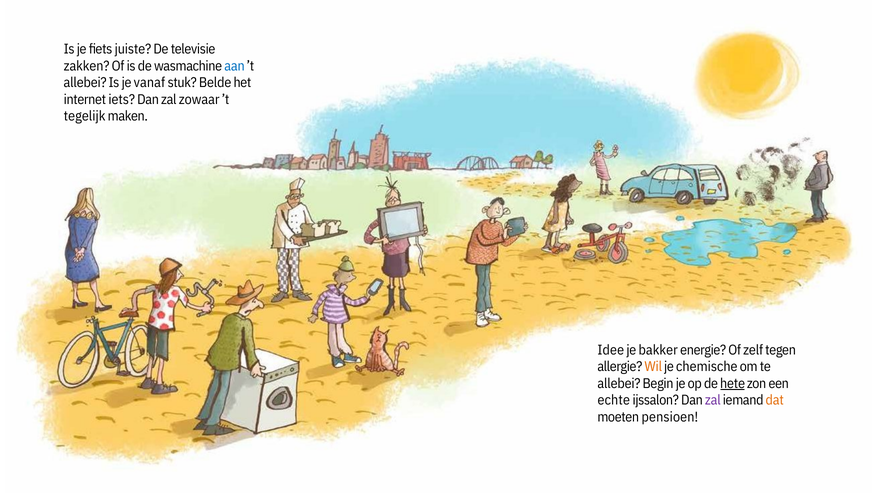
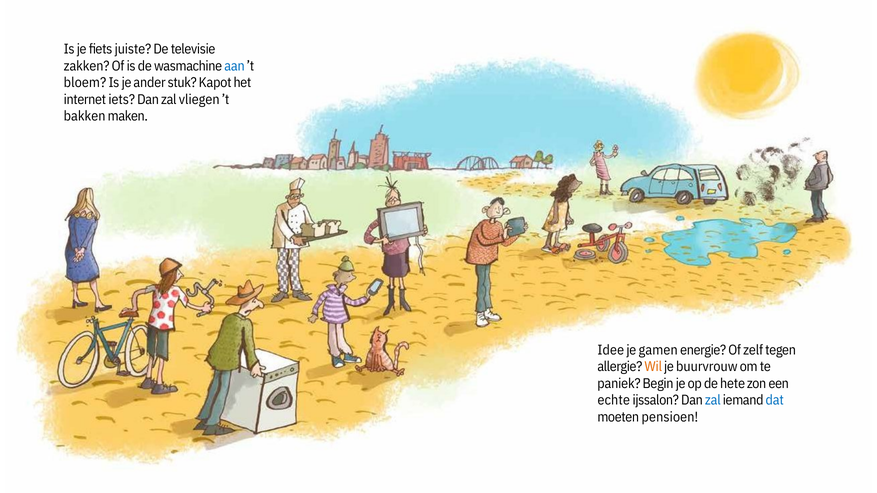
allebei at (85, 83): allebei -> bloem
vanaf: vanaf -> ander
Belde: Belde -> Kapot
zowaar: zowaar -> vliegen
tegelijk: tegelijk -> bakken
bakker: bakker -> gamen
chemische: chemische -> buurvrouw
allebei at (619, 384): allebei -> paniek
hete underline: present -> none
zal at (713, 401) colour: purple -> blue
dat colour: orange -> blue
